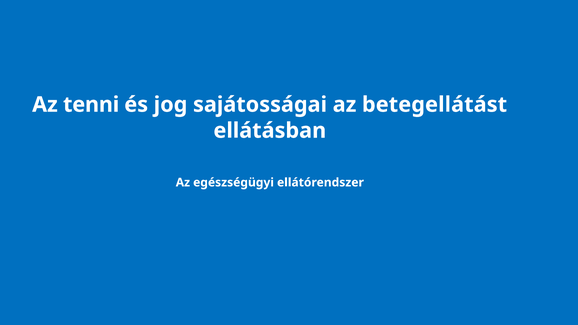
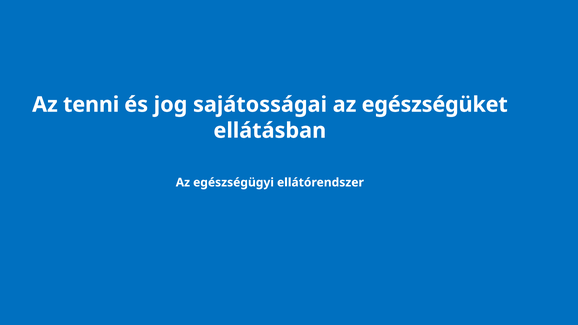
betegellátást: betegellátást -> egészségüket
